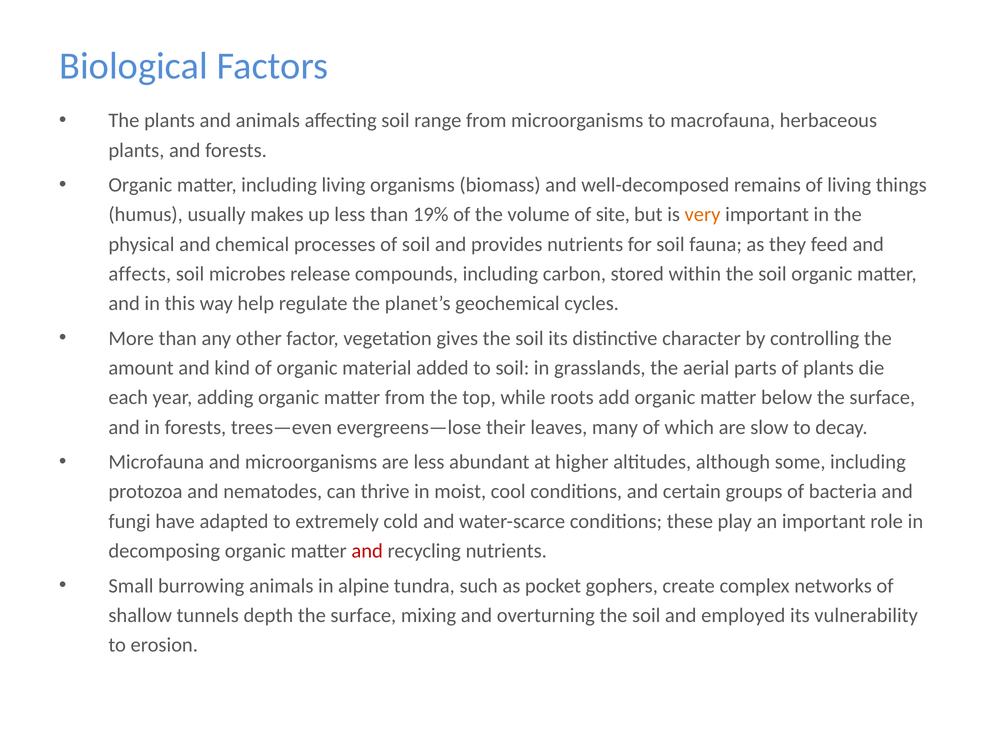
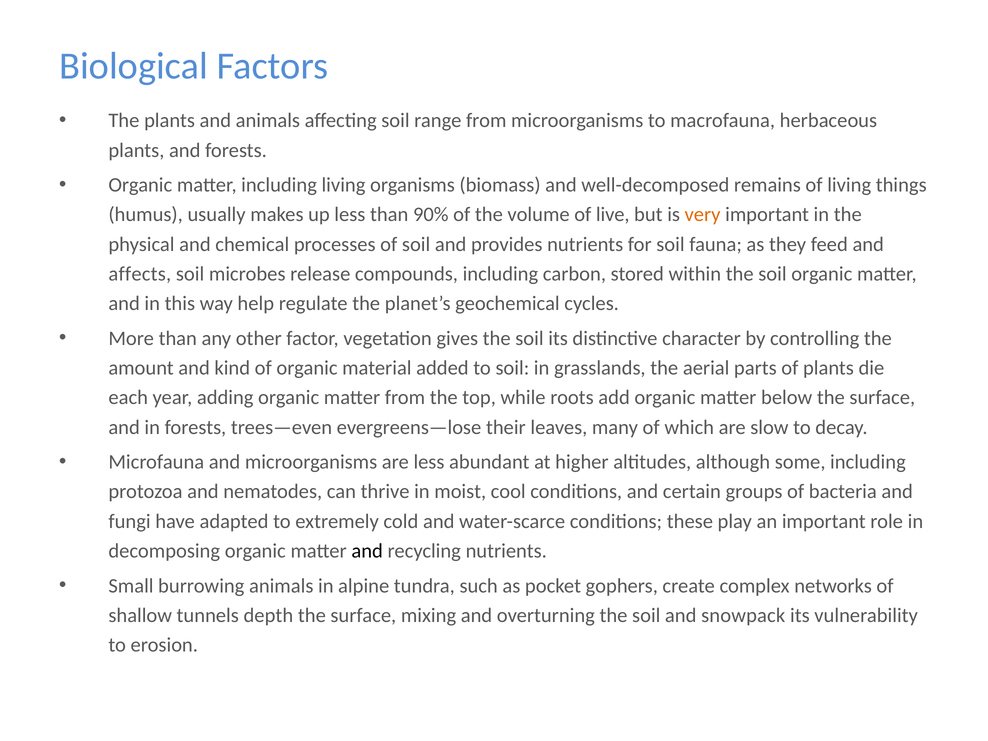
19%: 19% -> 90%
site: site -> live
and at (367, 551) colour: red -> black
employed: employed -> snowpack
